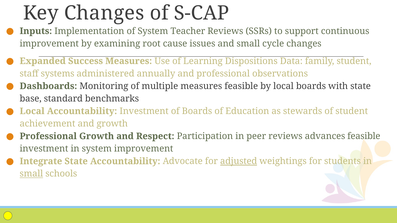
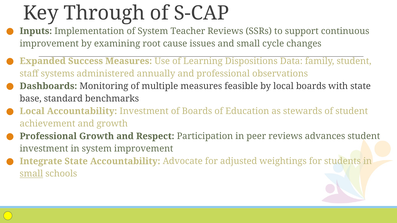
Key Changes: Changes -> Through
advances feasible: feasible -> student
adjusted underline: present -> none
